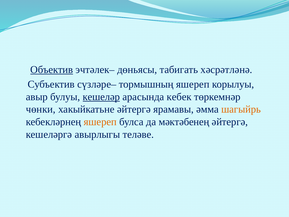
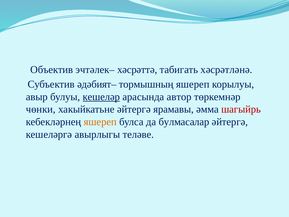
Объектив underline: present -> none
дөньясы: дөньясы -> хәсрәттә
сүзләре–: сүзләре– -> әдәбият–
кебек: кебек -> автор
шагыйрь colour: orange -> red
мәктәбенең: мәктәбенең -> булмасалар
